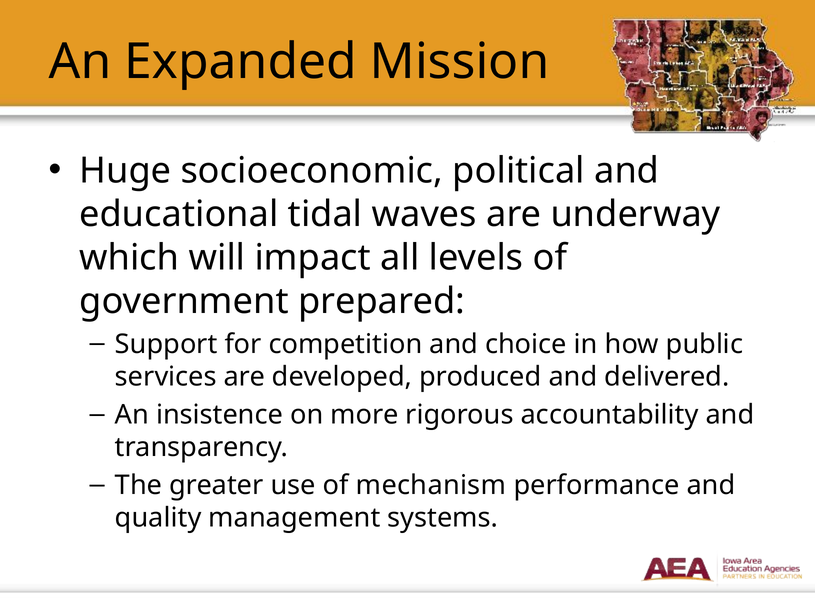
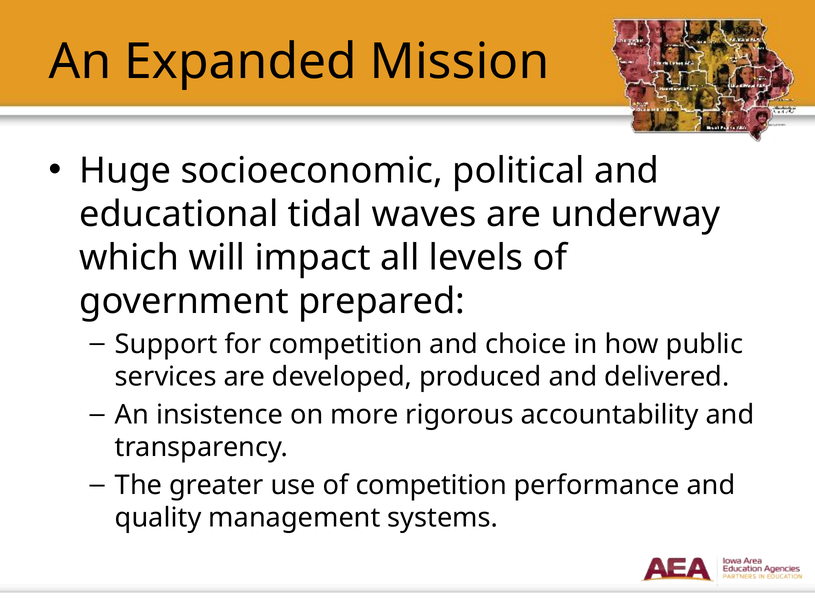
of mechanism: mechanism -> competition
